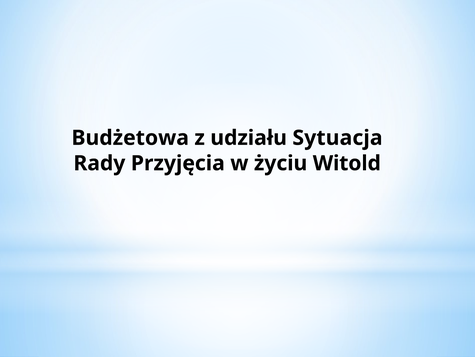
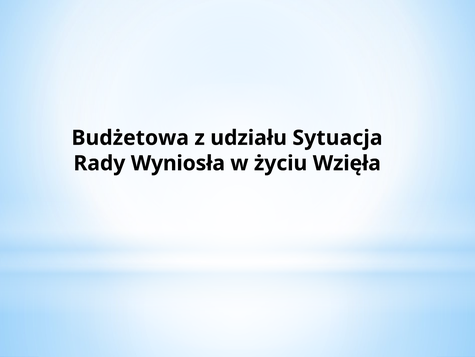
Przyjęcia: Przyjęcia -> Wyniosła
Witold: Witold -> Wzięła
